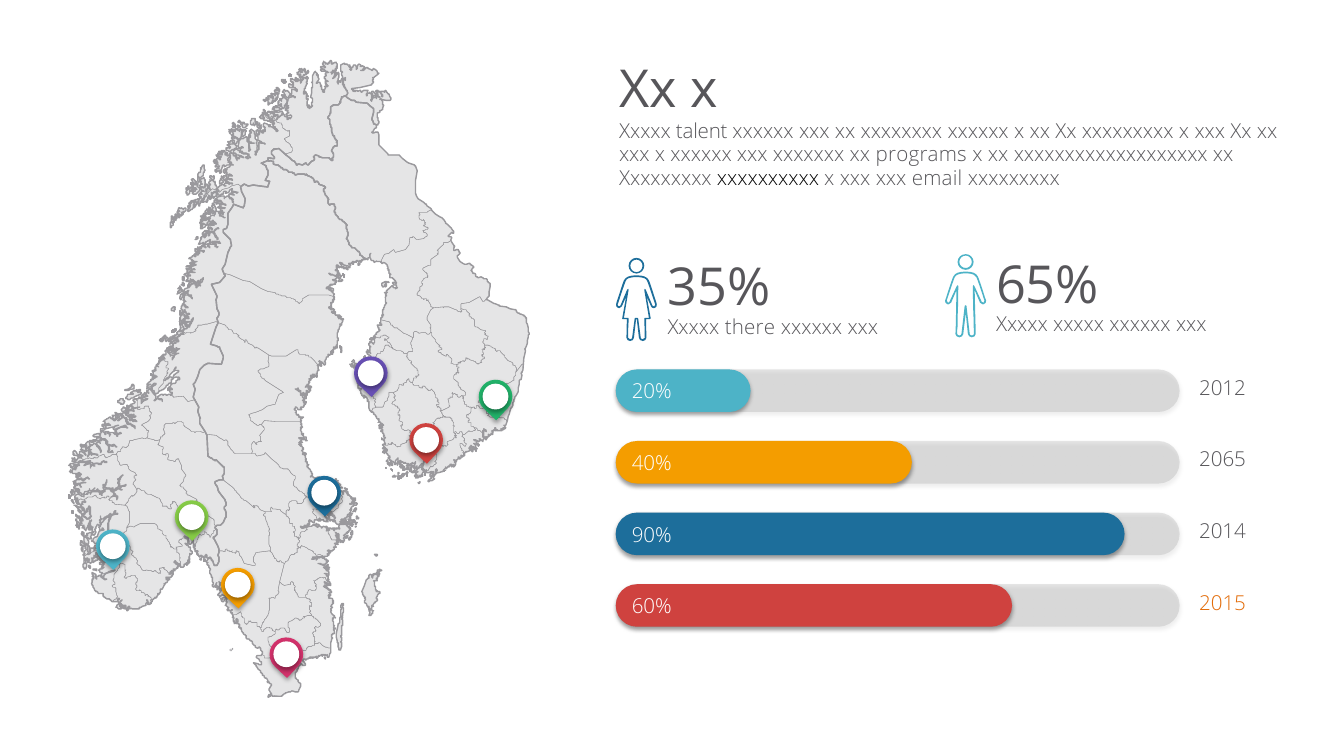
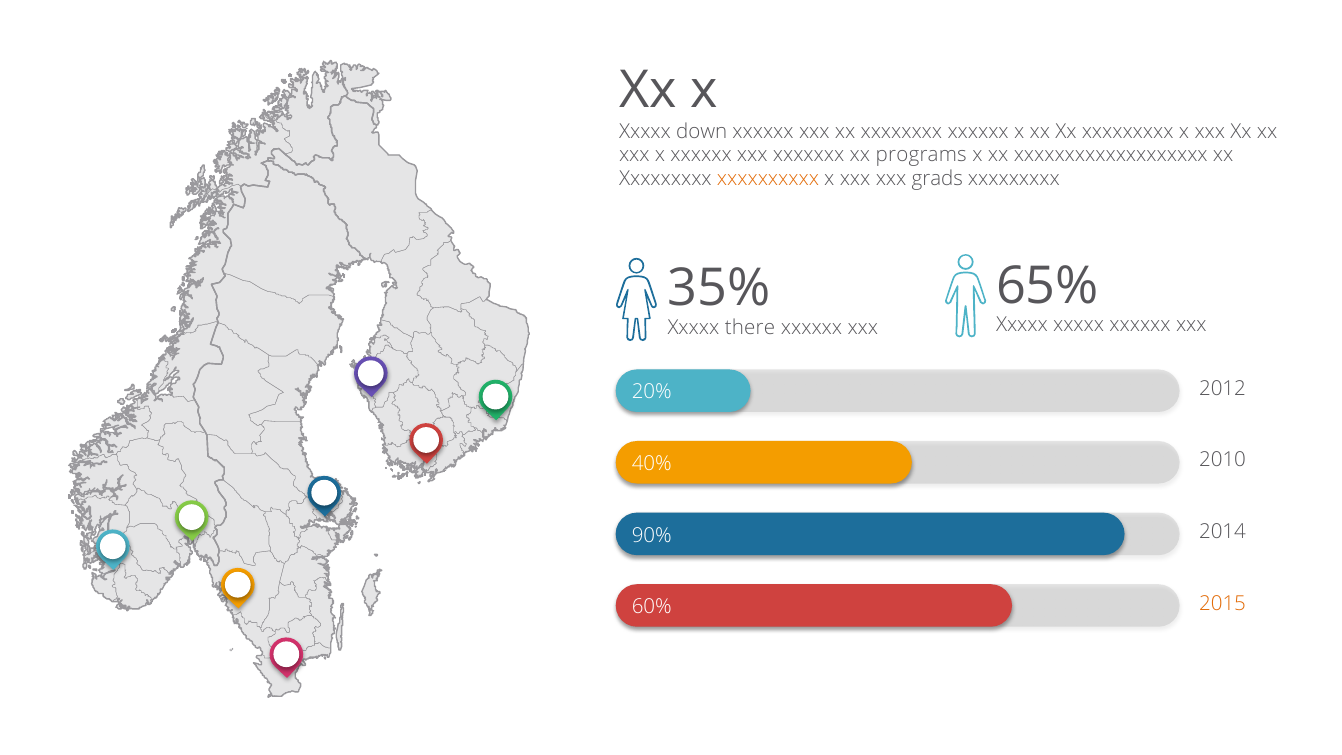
talent: talent -> down
xxxxxxxxxx colour: black -> orange
email: email -> grads
2065: 2065 -> 2010
